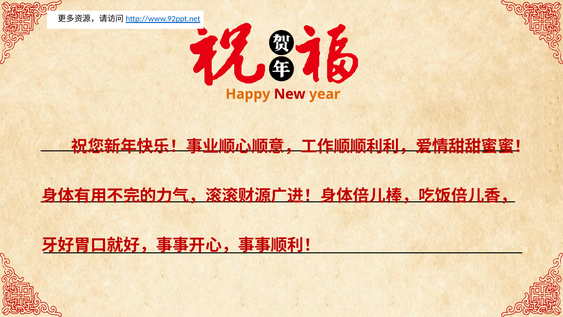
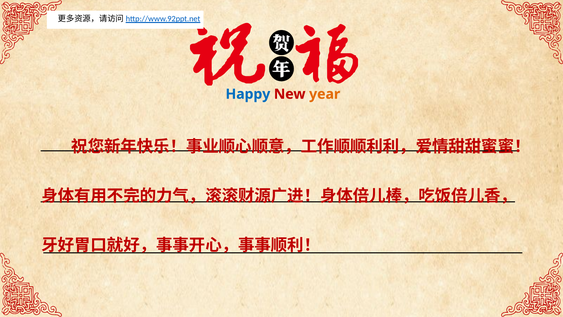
Happy colour: orange -> blue
